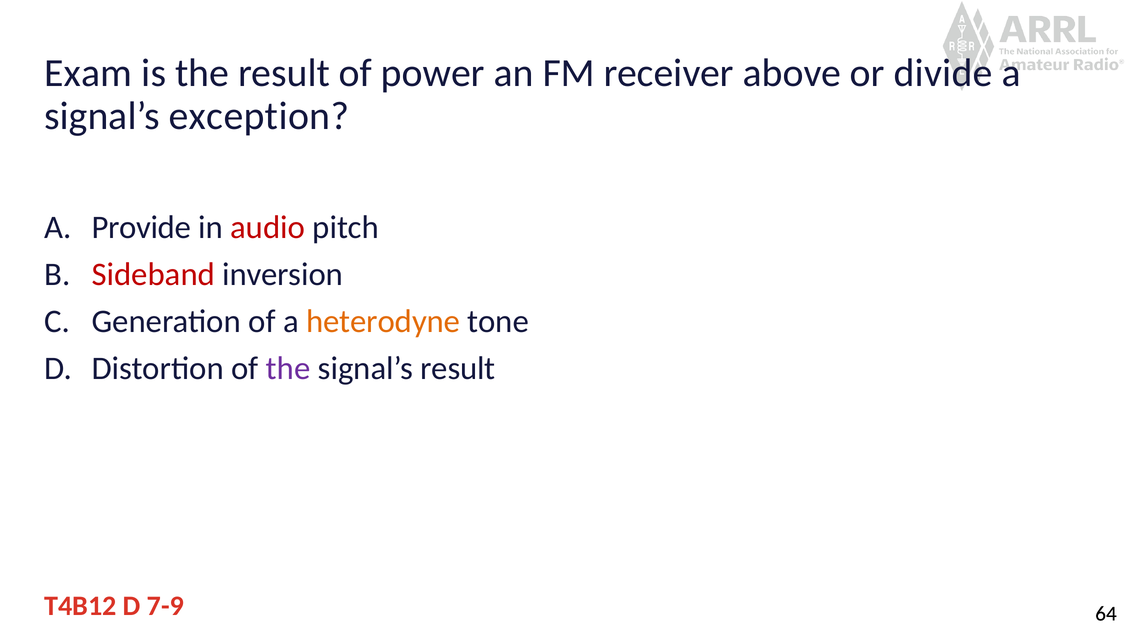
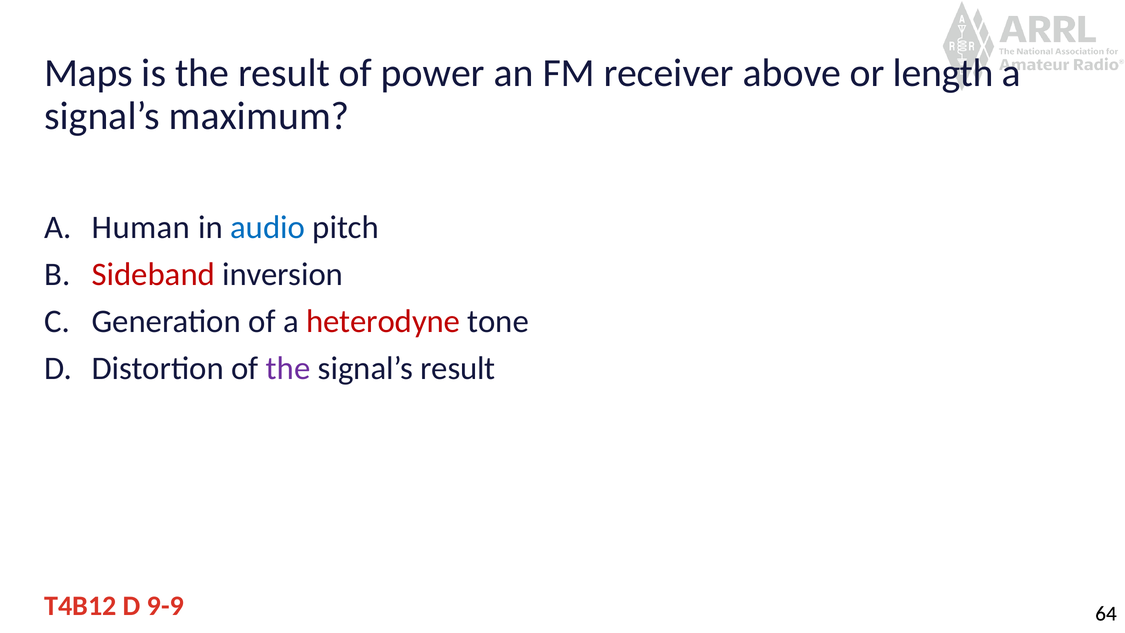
Exam: Exam -> Maps
divide: divide -> length
exception: exception -> maximum
Provide: Provide -> Human
audio colour: red -> blue
heterodyne colour: orange -> red
7-9: 7-9 -> 9-9
